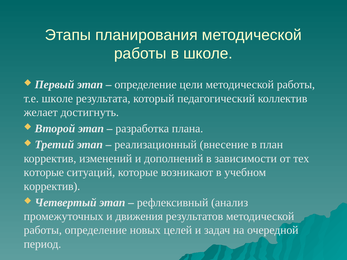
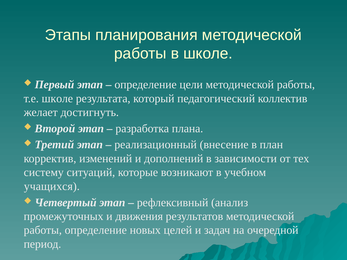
которые at (44, 173): которые -> систему
корректив at (52, 186): корректив -> учащихся
